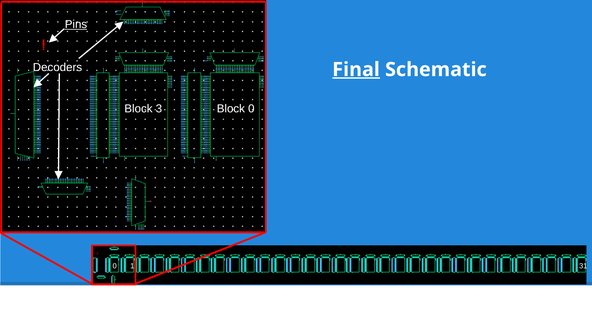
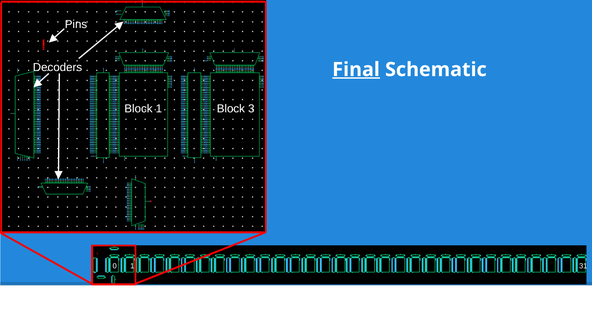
Pins underline: present -> none
Block 3: 3 -> 1
Block 0: 0 -> 3
